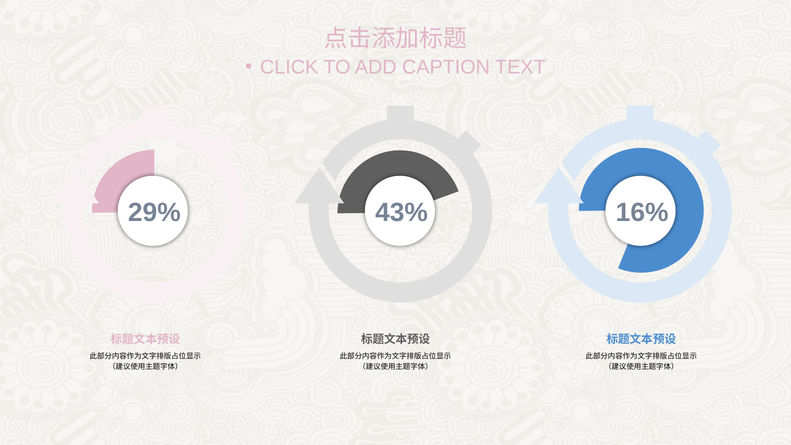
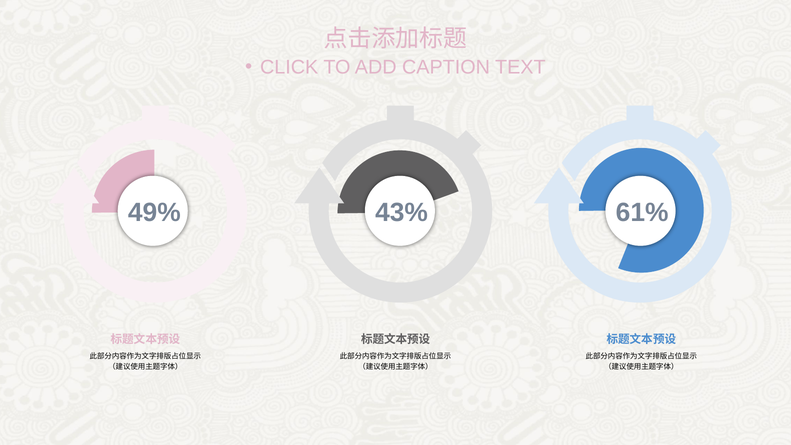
29%: 29% -> 49%
16%: 16% -> 61%
